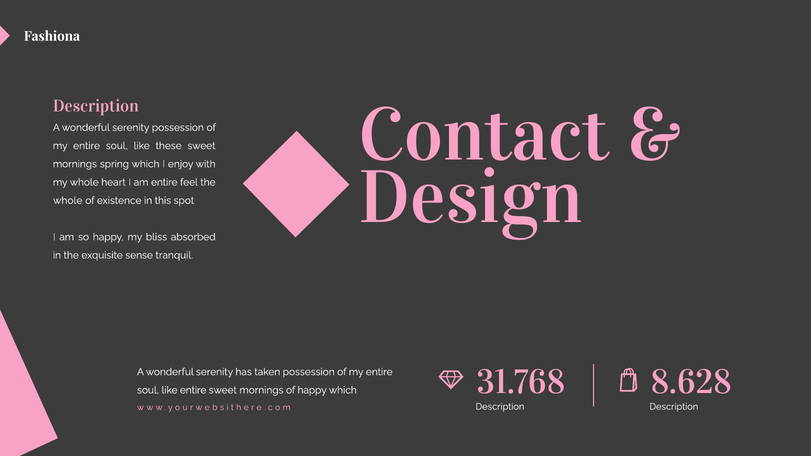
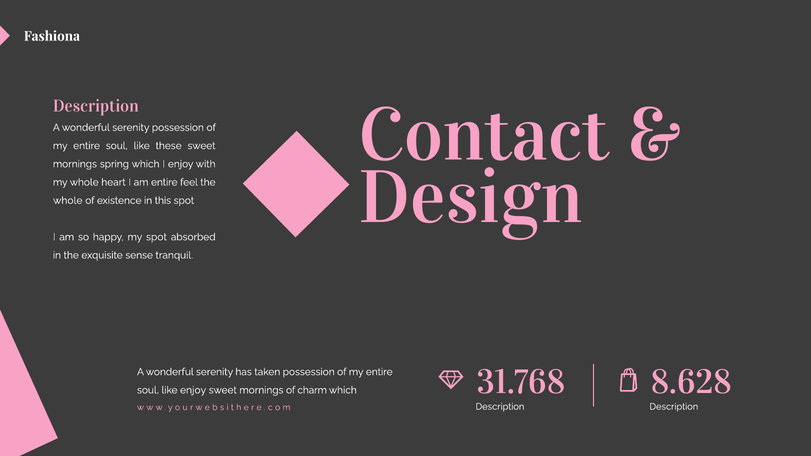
my bliss: bliss -> spot
like entire: entire -> enjoy
of happy: happy -> charm
